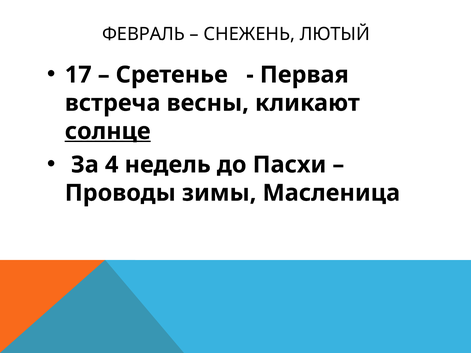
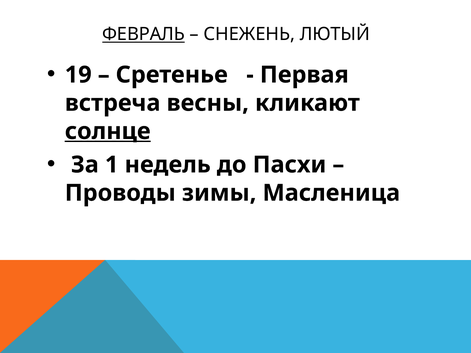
ФЕВРАЛЬ underline: none -> present
17: 17 -> 19
4: 4 -> 1
